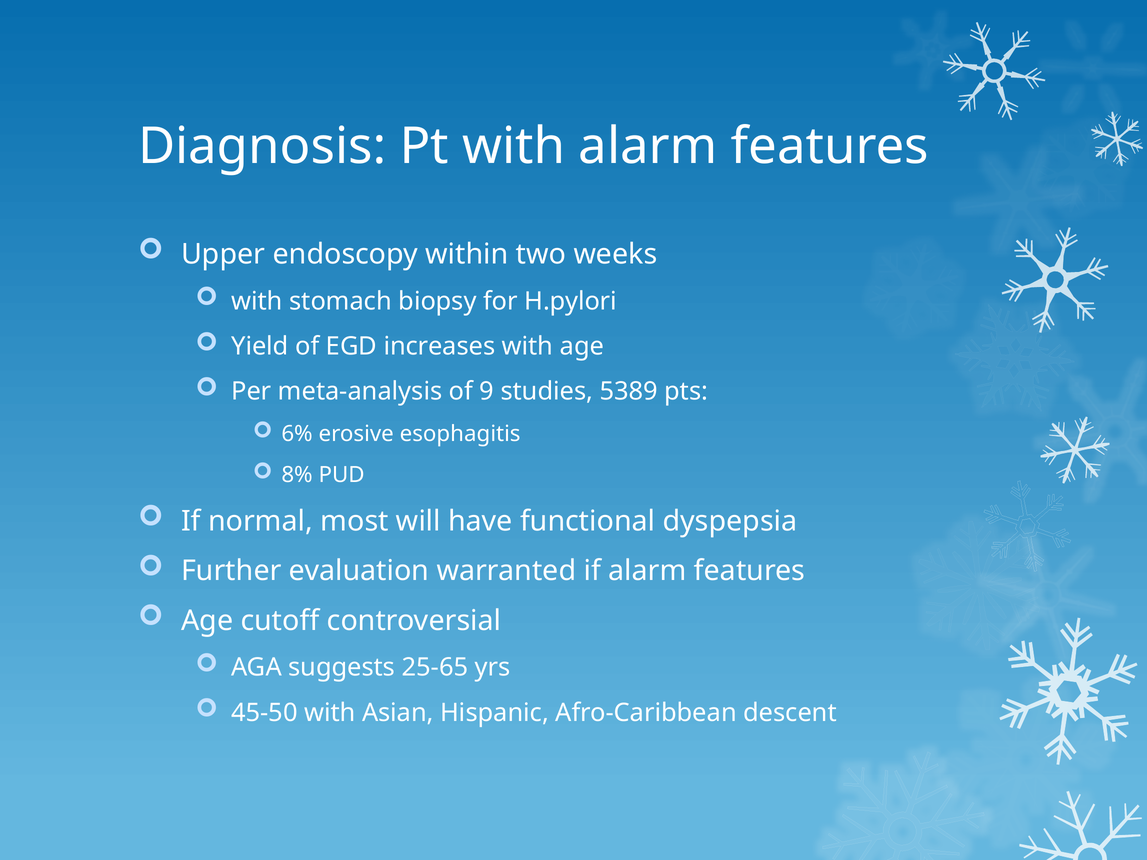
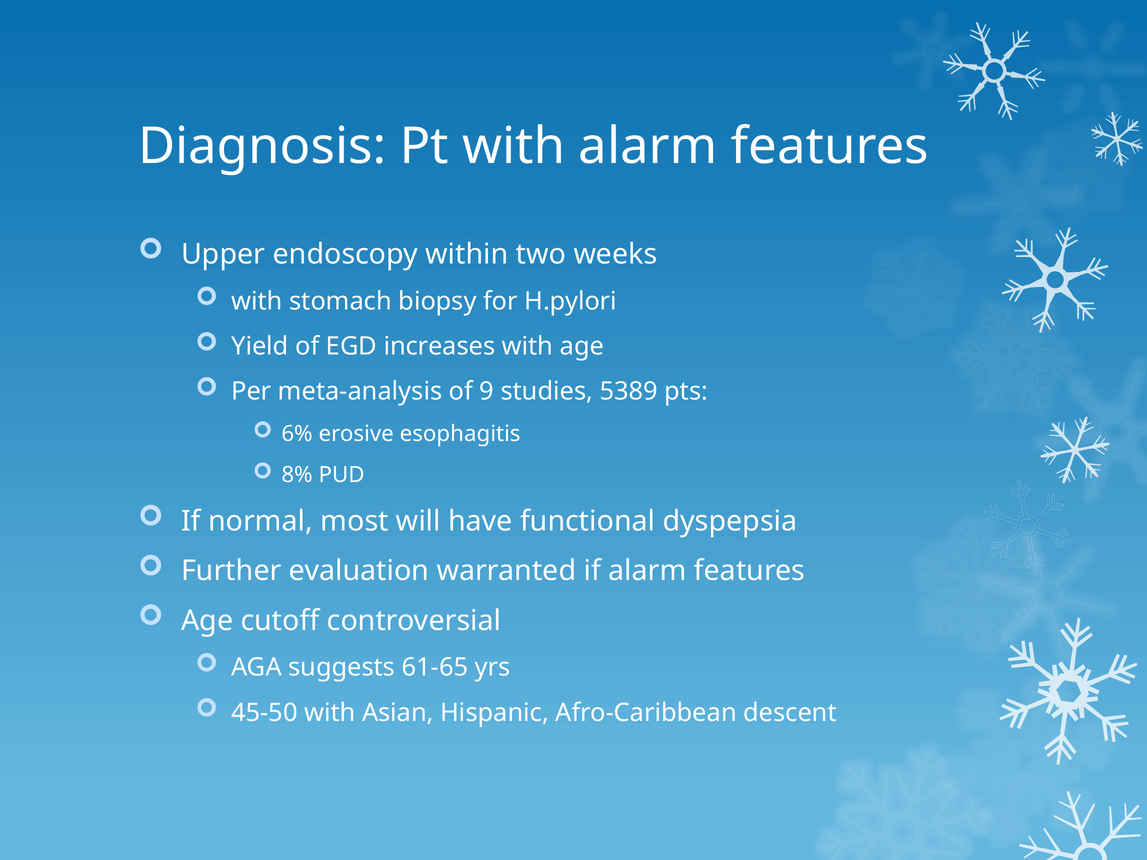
25-65: 25-65 -> 61-65
